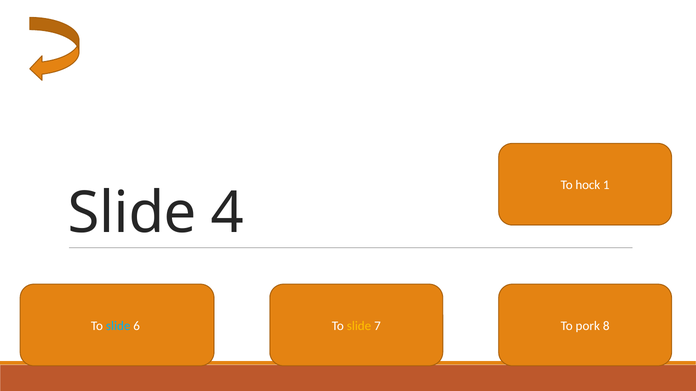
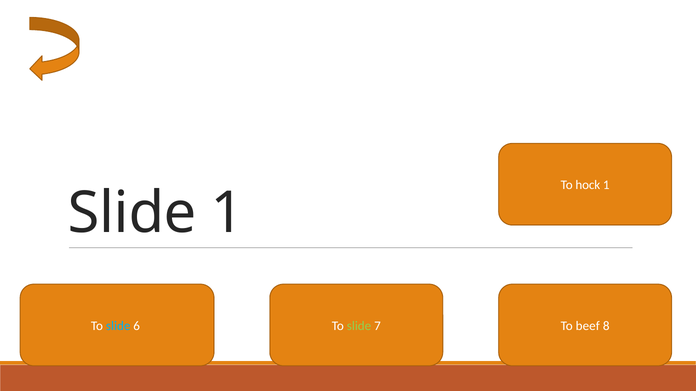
Slide 4: 4 -> 1
slide at (359, 326) colour: yellow -> light green
pork: pork -> beef
